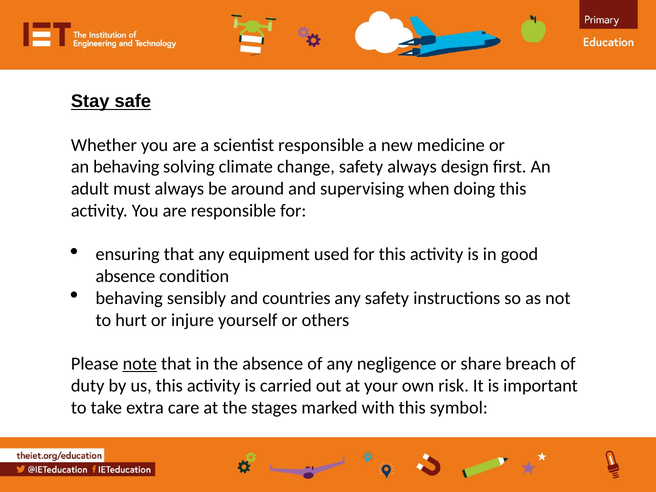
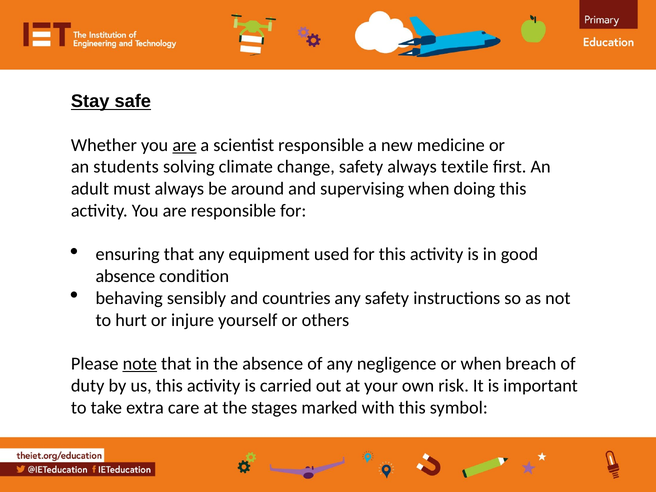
are at (184, 145) underline: none -> present
an behaving: behaving -> students
design: design -> textile
or share: share -> when
